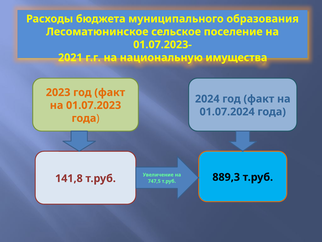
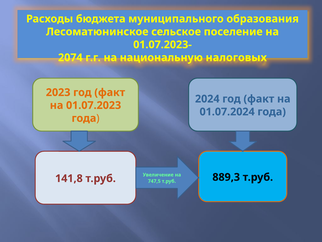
2021: 2021 -> 2074
имущества: имущества -> налоговых
